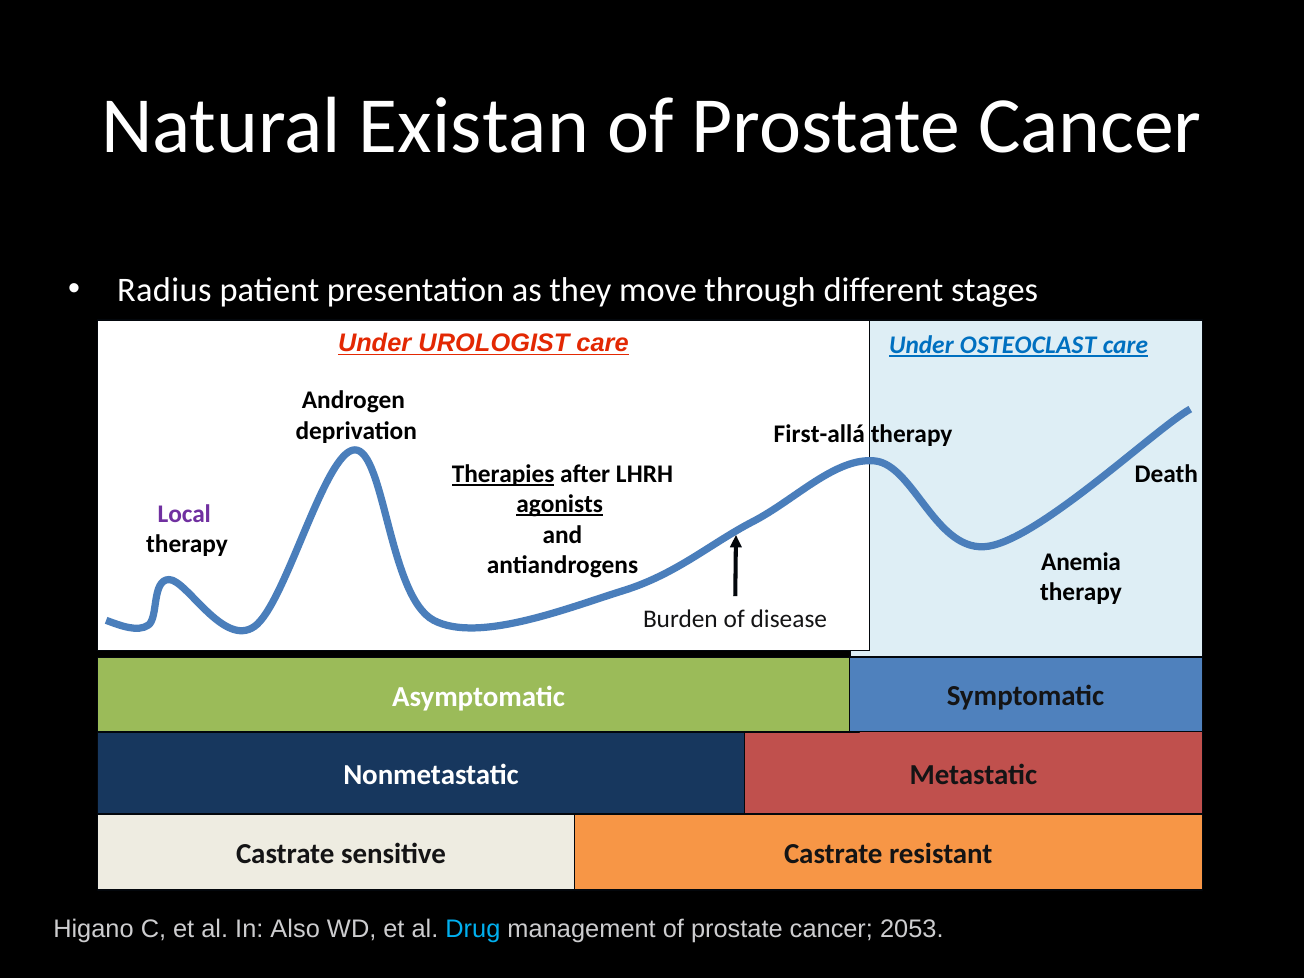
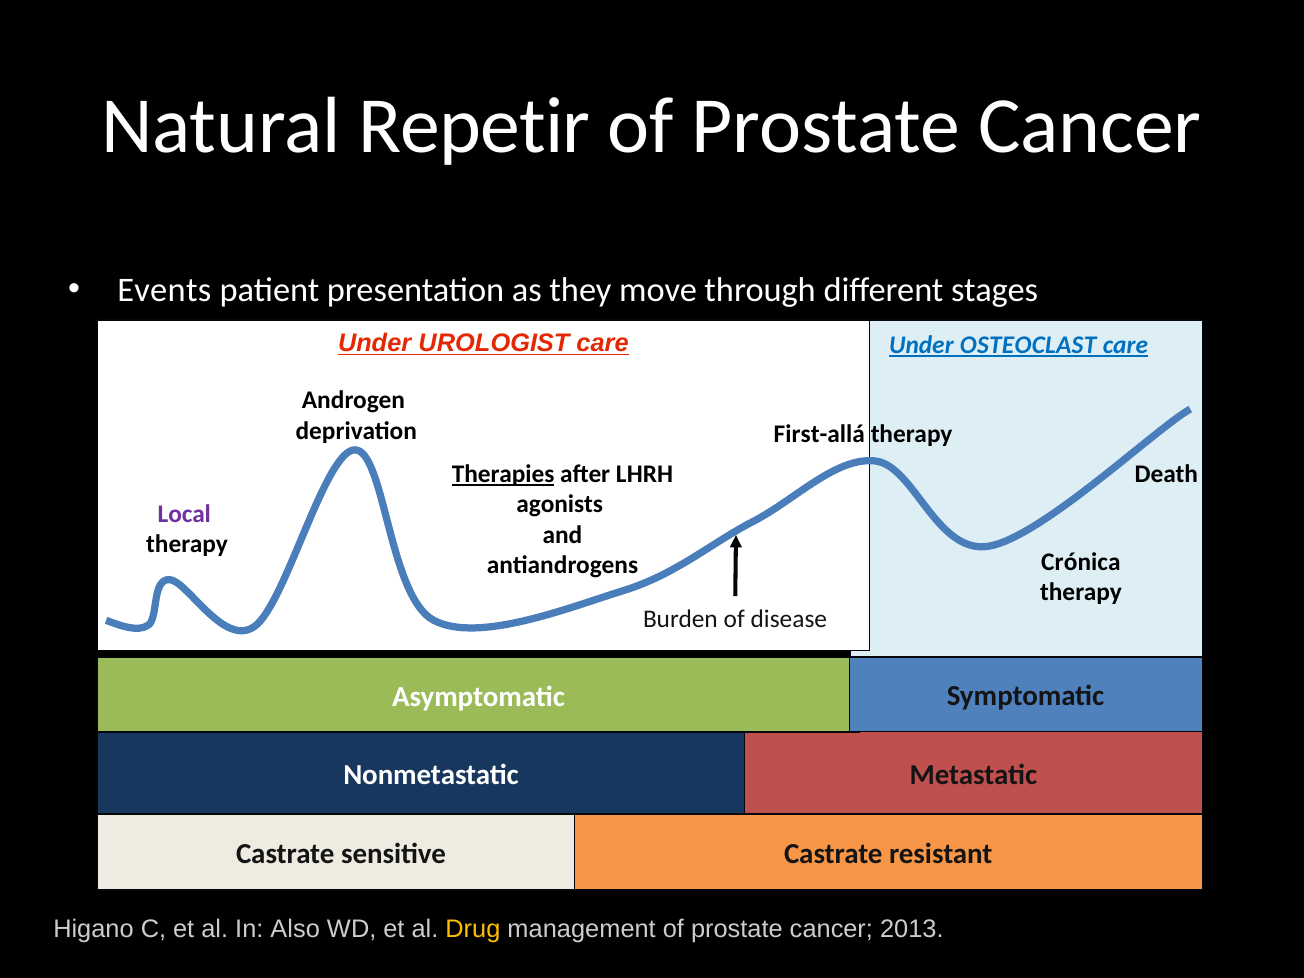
Existan: Existan -> Repetir
Radius: Radius -> Events
agonists underline: present -> none
Anemia: Anemia -> Crónica
Drug colour: light blue -> yellow
2053: 2053 -> 2013
